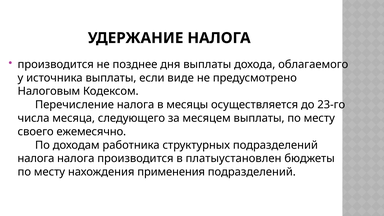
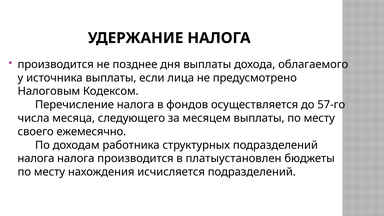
виде: виде -> лица
месяцы: месяцы -> фондов
23-го: 23-го -> 57-го
применения: применения -> исчисляется
